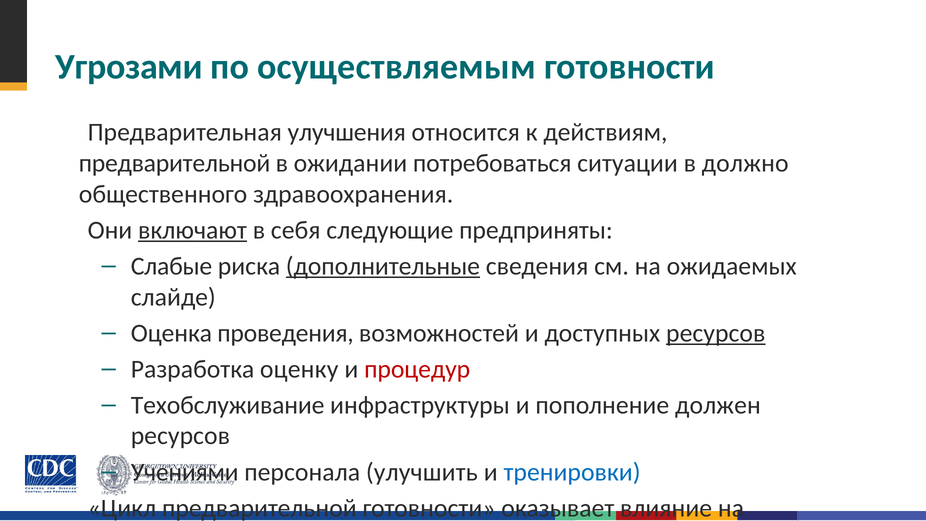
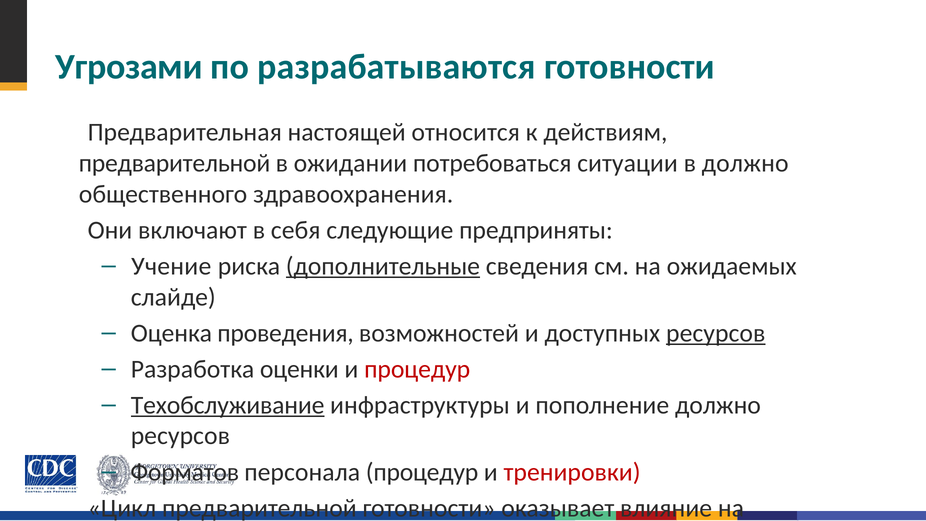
осуществляемым: осуществляемым -> разрабатываются
улучшения: улучшения -> настоящей
включают underline: present -> none
Слабые: Слабые -> Учение
оценку: оценку -> оценки
Техобслуживание underline: none -> present
пополнение должен: должен -> должно
Учениями: Учениями -> Форматов
персонала улучшить: улучшить -> процедур
тренировки colour: blue -> red
